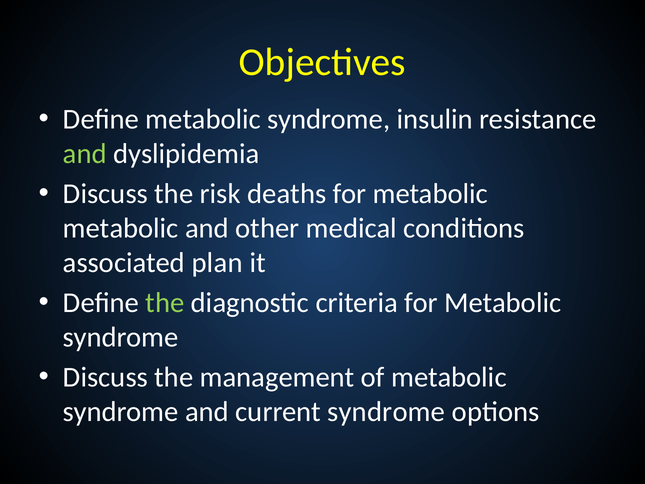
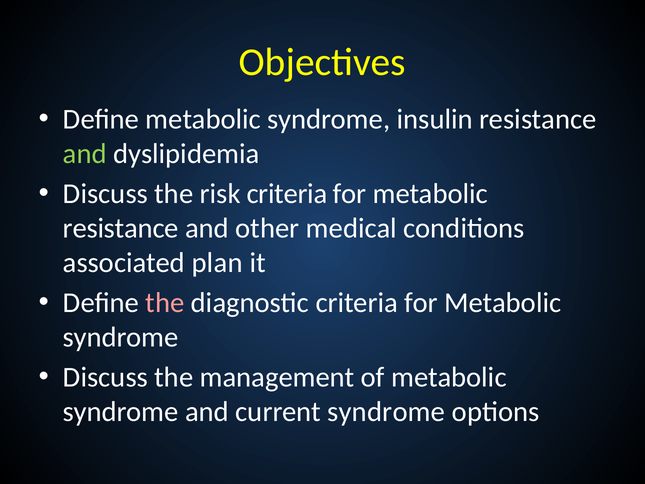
risk deaths: deaths -> criteria
metabolic at (121, 228): metabolic -> resistance
the at (165, 303) colour: light green -> pink
